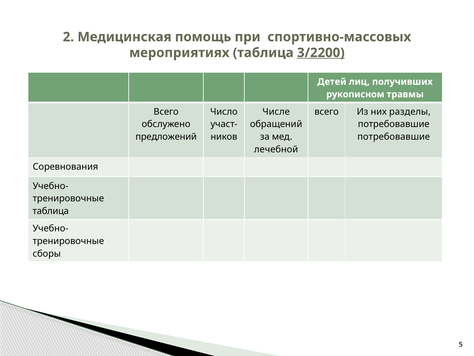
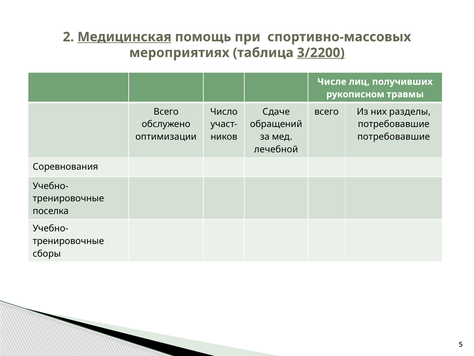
Медицинская underline: none -> present
Детей: Детей -> Числе
Числе: Числе -> Сдаче
предложений: предложений -> оптимизации
таблица at (51, 211): таблица -> поселка
